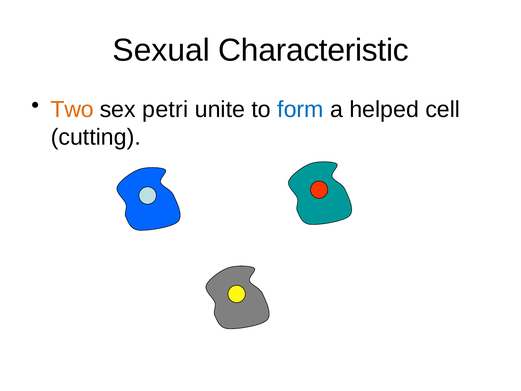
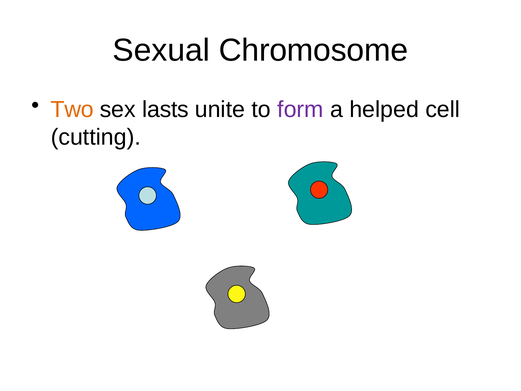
Characteristic: Characteristic -> Chromosome
petri: petri -> lasts
form colour: blue -> purple
